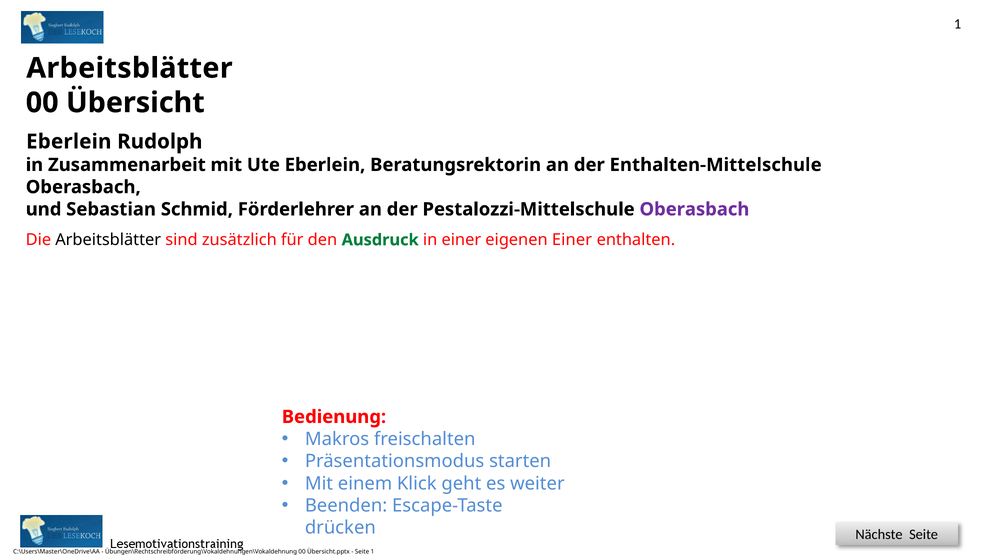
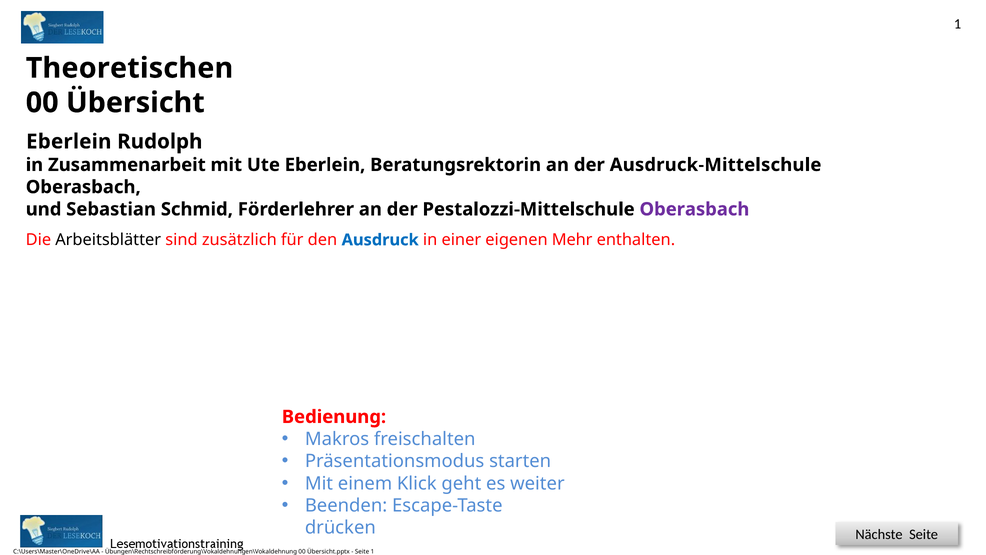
Arbeitsblätter at (129, 68): Arbeitsblätter -> Theoretischen
Enthalten-Mittelschule: Enthalten-Mittelschule -> Ausdruck-Mittelschule
Ausdruck colour: green -> blue
eigenen Einer: Einer -> Mehr
